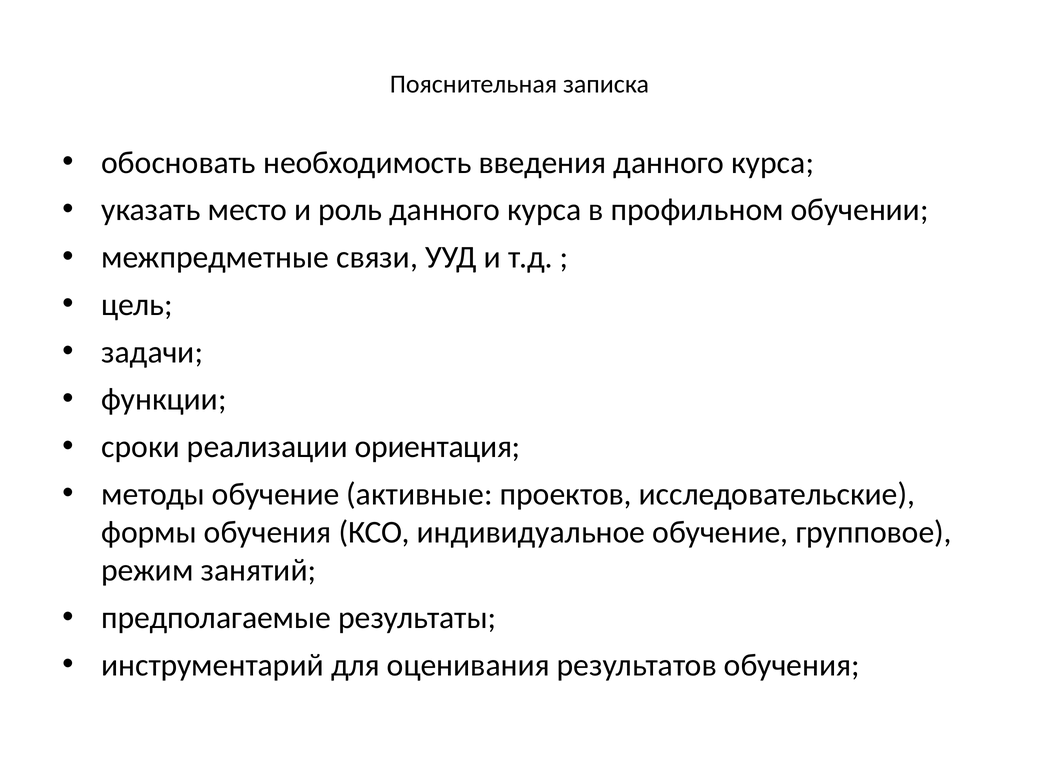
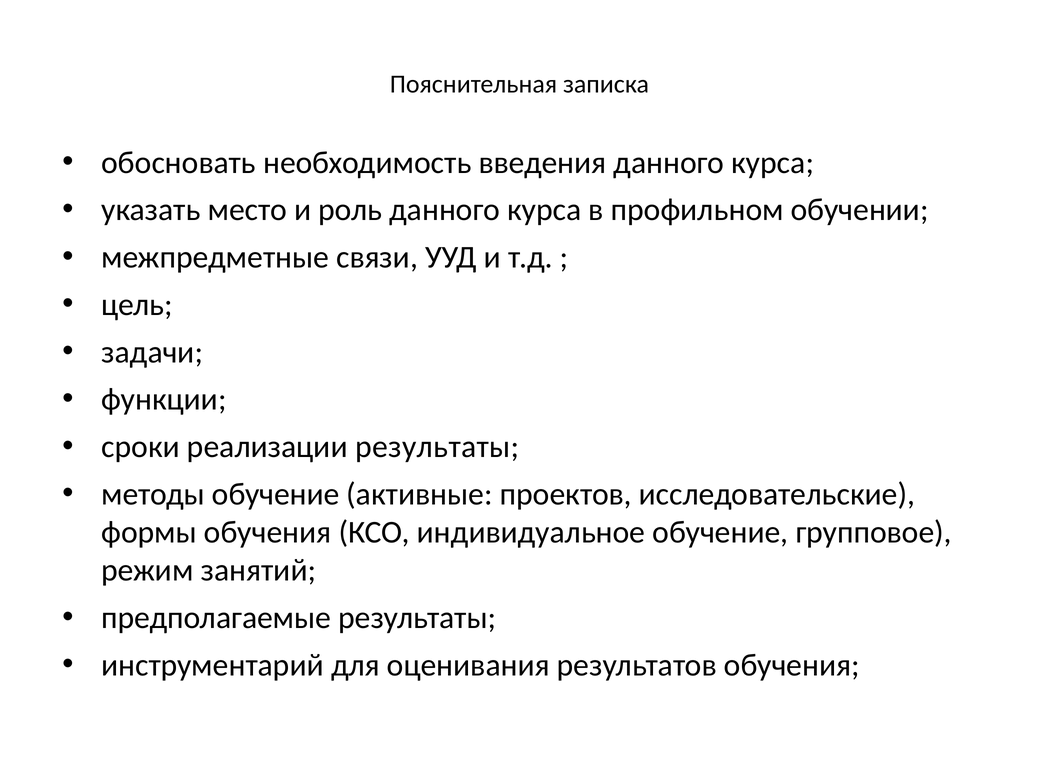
реализации ориентация: ориентация -> результаты
